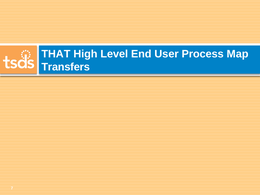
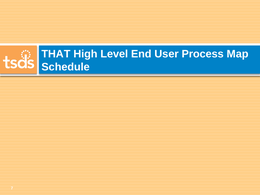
Transfers: Transfers -> Schedule
